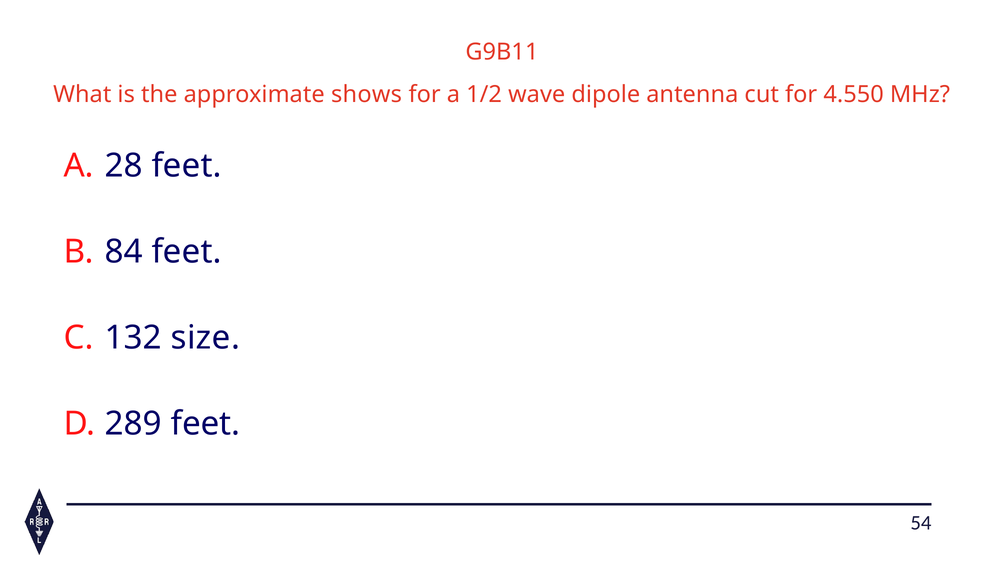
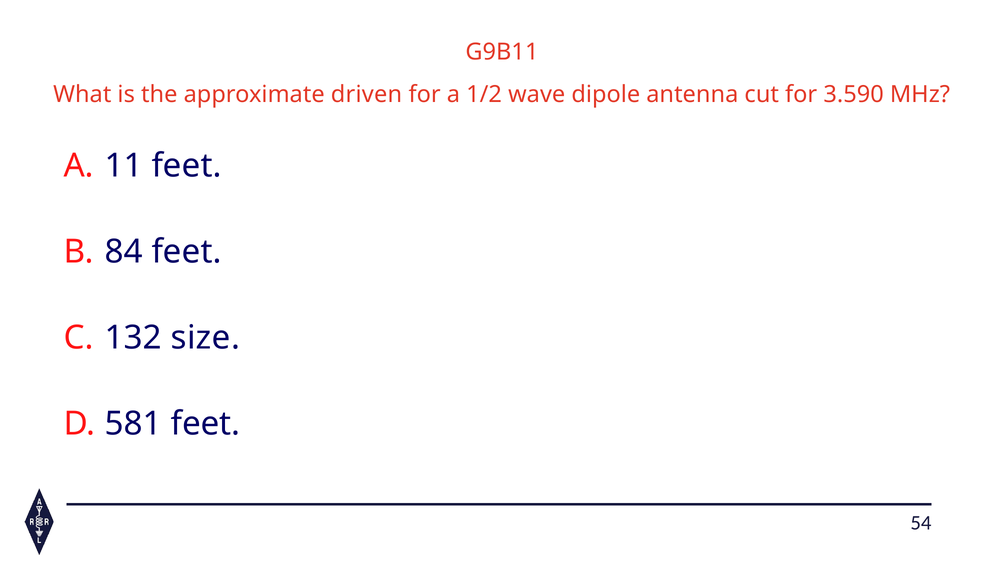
shows: shows -> driven
4.550: 4.550 -> 3.590
28: 28 -> 11
289: 289 -> 581
